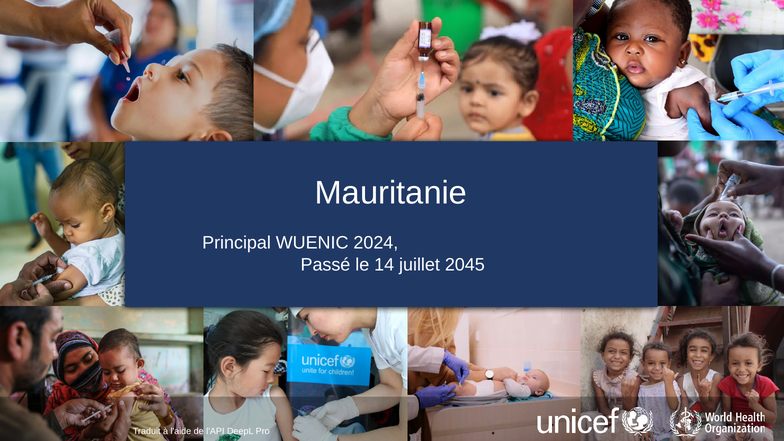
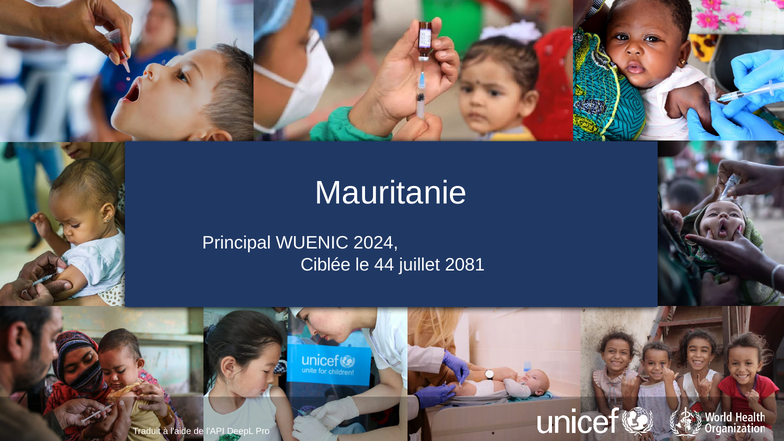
Passé: Passé -> Ciblée
14: 14 -> 44
2045: 2045 -> 2081
